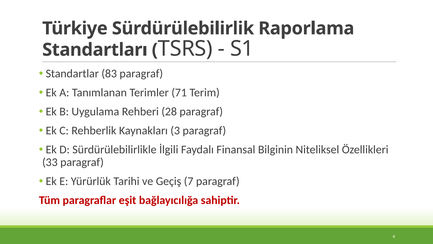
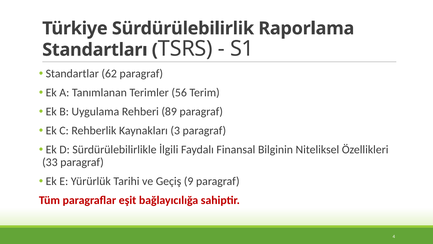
83: 83 -> 62
71: 71 -> 56
28: 28 -> 89
7: 7 -> 9
